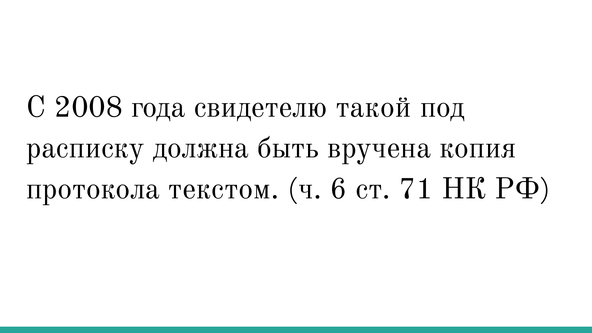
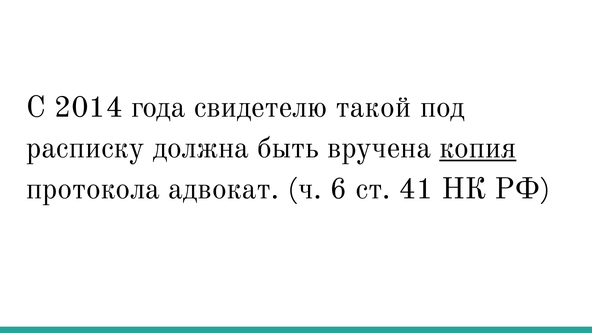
2008: 2008 -> 2014
копия underline: none -> present
текстом: текстом -> адвокат
71: 71 -> 41
